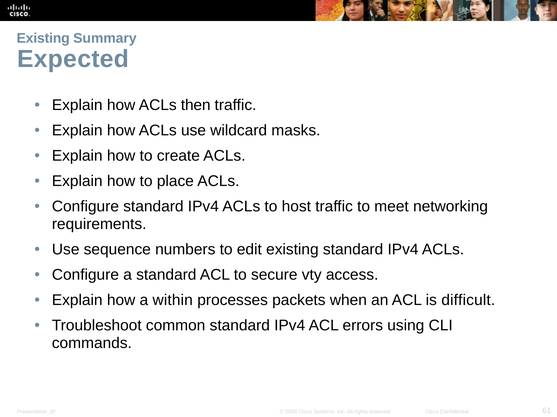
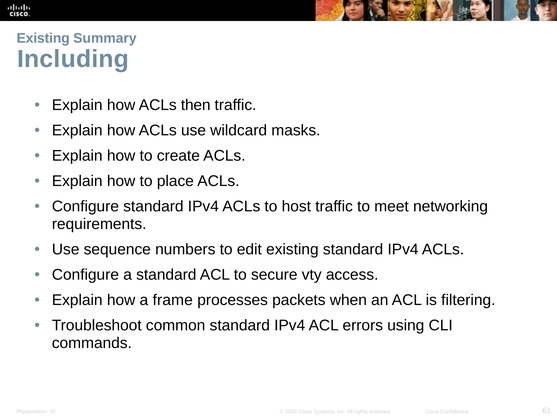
Expected: Expected -> Including
within: within -> frame
difficult: difficult -> filtering
